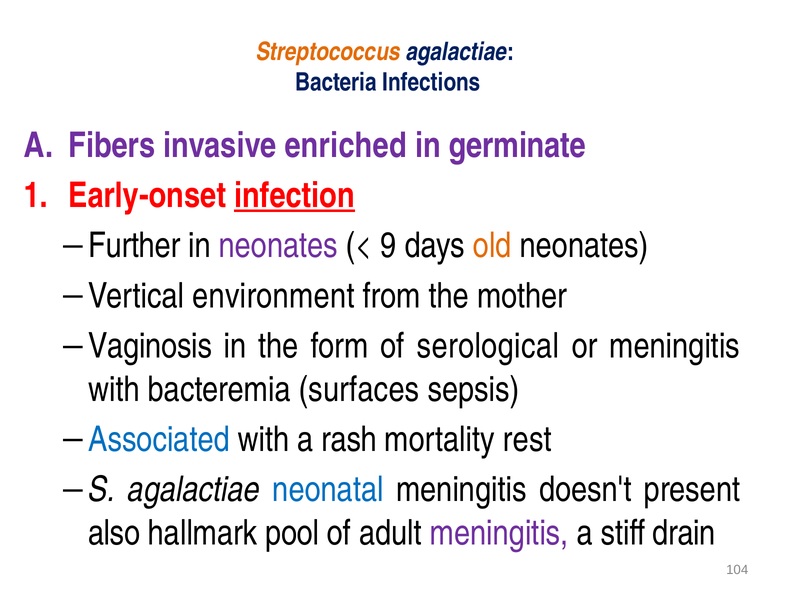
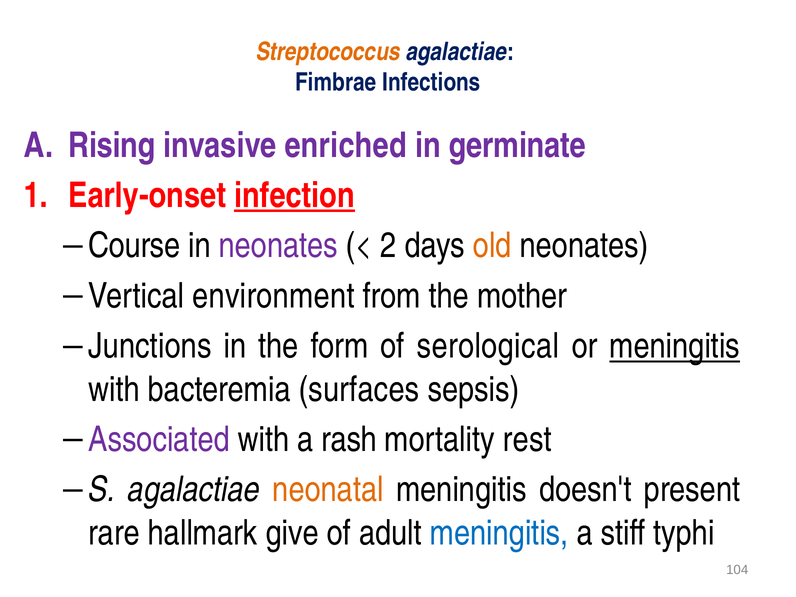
Bacteria: Bacteria -> Fimbrae
Fibers: Fibers -> Rising
Further: Further -> Course
9: 9 -> 2
Vaginosis: Vaginosis -> Junctions
meningitis at (675, 346) underline: none -> present
Associated colour: blue -> purple
neonatal colour: blue -> orange
also: also -> rare
pool: pool -> give
meningitis at (499, 533) colour: purple -> blue
drain: drain -> typhi
